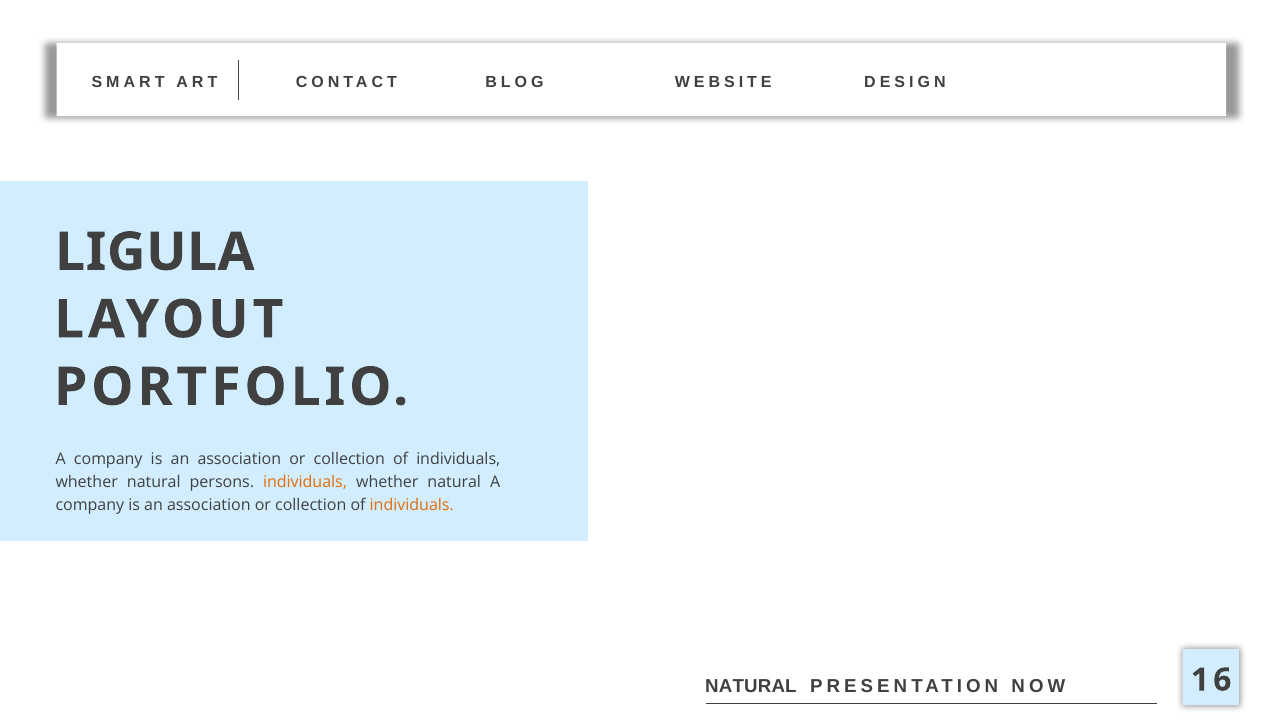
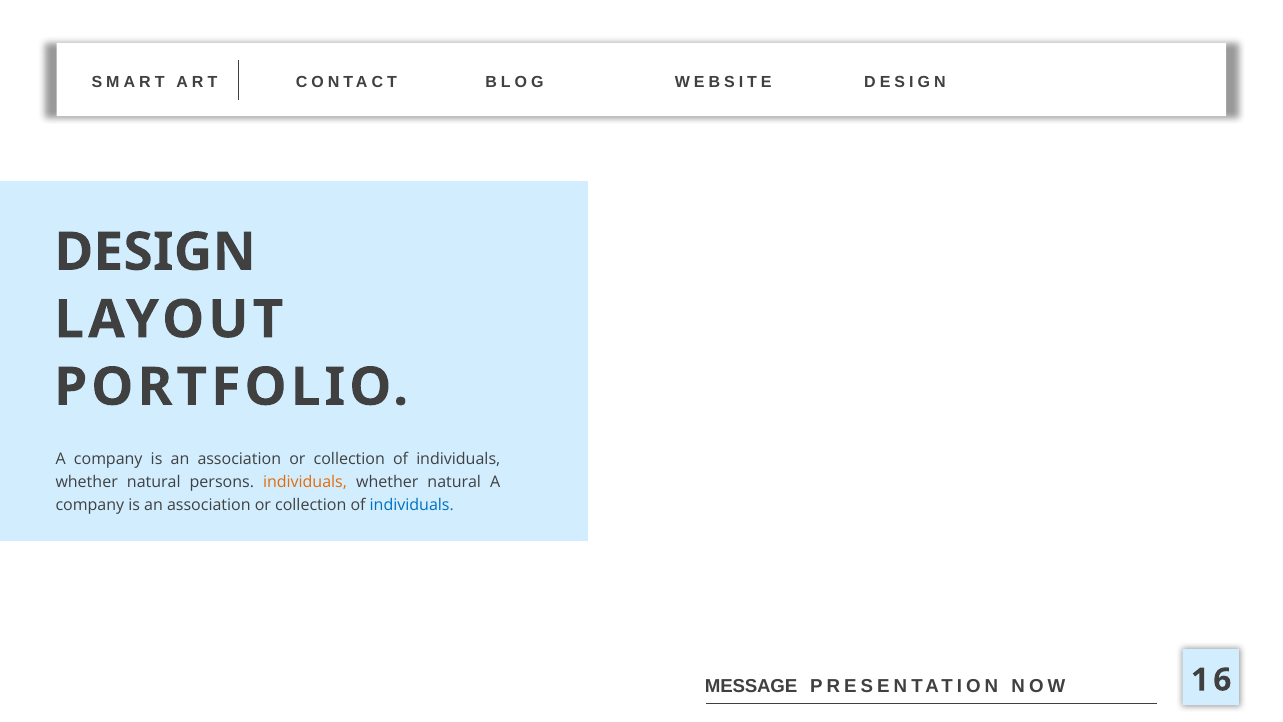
LIGULA: LIGULA -> DESIGN
individuals at (412, 505) colour: orange -> blue
NATURAL at (751, 686): NATURAL -> MESSAGE
